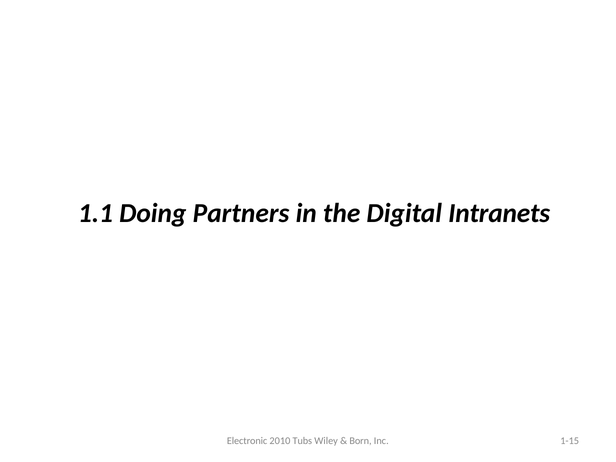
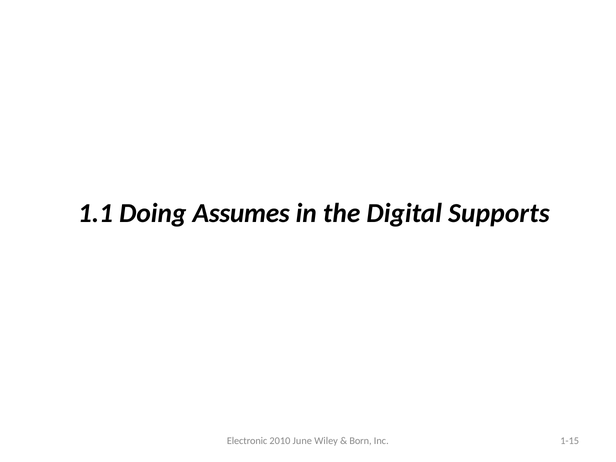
Partners: Partners -> Assumes
Intranets: Intranets -> Supports
Tubs: Tubs -> June
